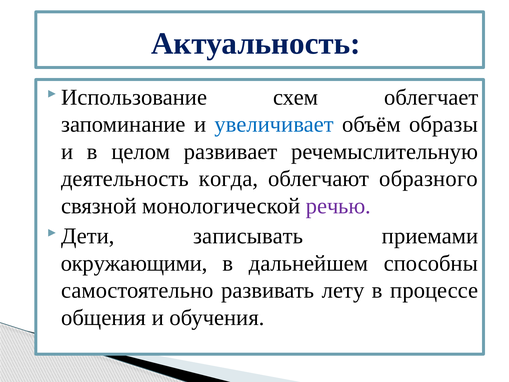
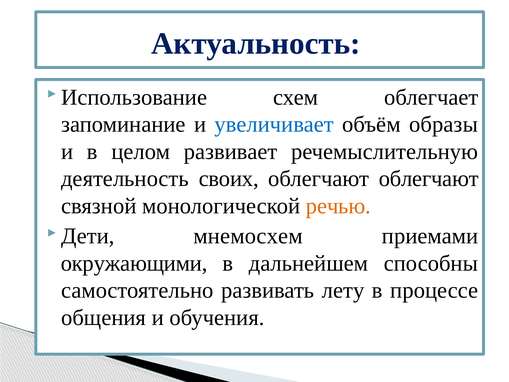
когда: когда -> своих
облегчают образного: образного -> облегчают
речью colour: purple -> orange
записывать: записывать -> мнемосхем
